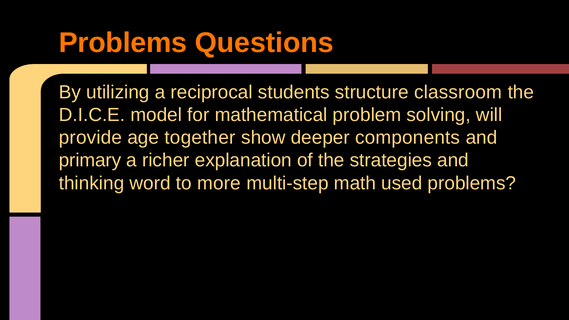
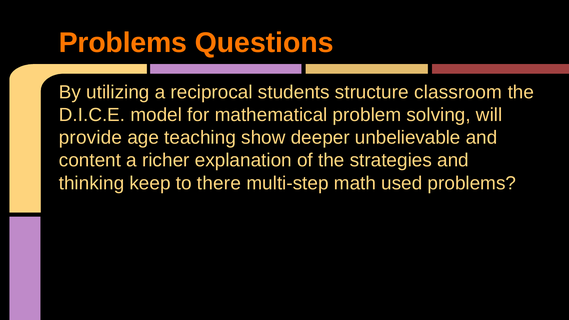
together: together -> teaching
components: components -> unbelievable
primary: primary -> content
word: word -> keep
more: more -> there
